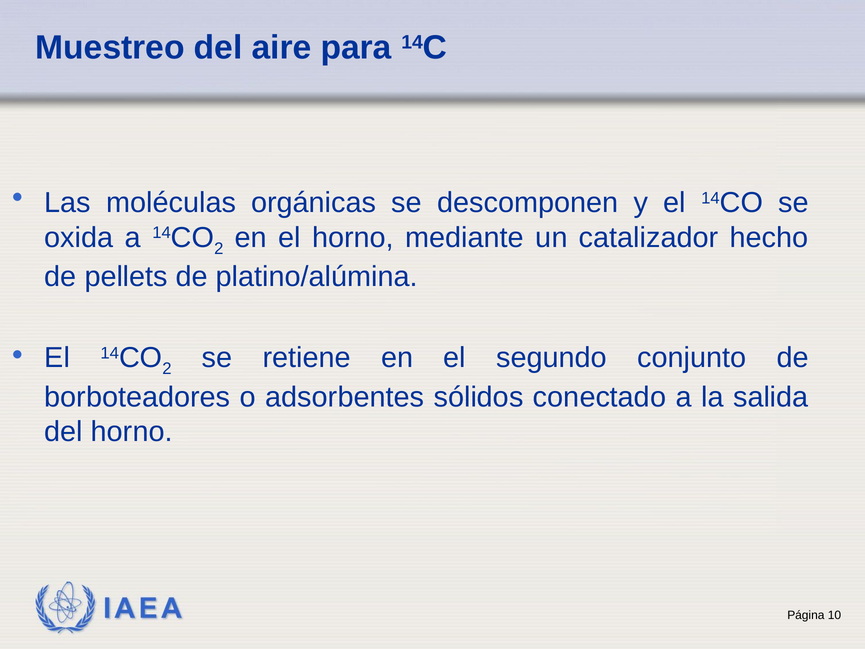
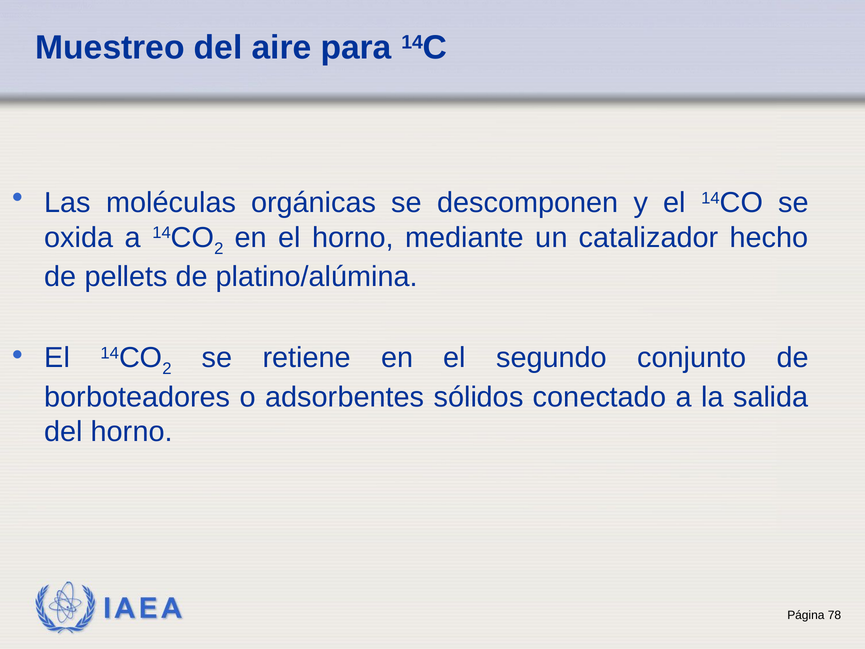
10: 10 -> 78
